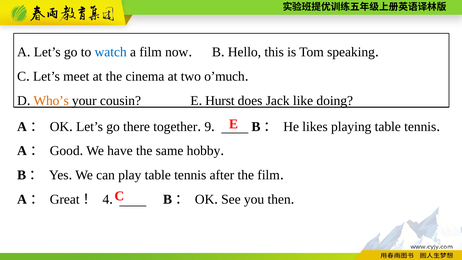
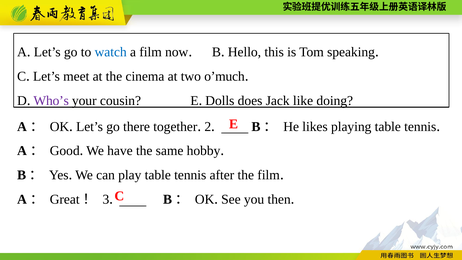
Who’s colour: orange -> purple
Hurst: Hurst -> Dolls
9: 9 -> 2
4: 4 -> 3
